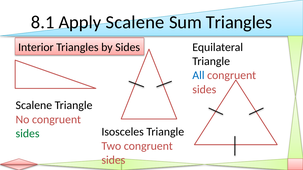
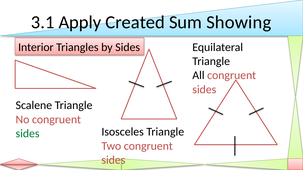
8.1: 8.1 -> 3.1
Apply Scalene: Scalene -> Created
Sum Triangles: Triangles -> Showing
All colour: blue -> black
